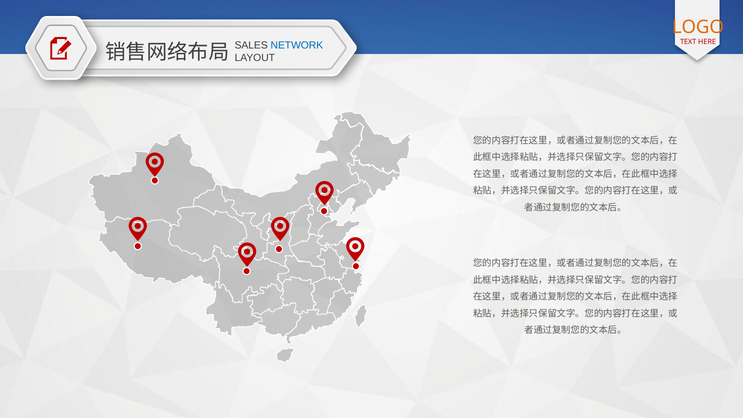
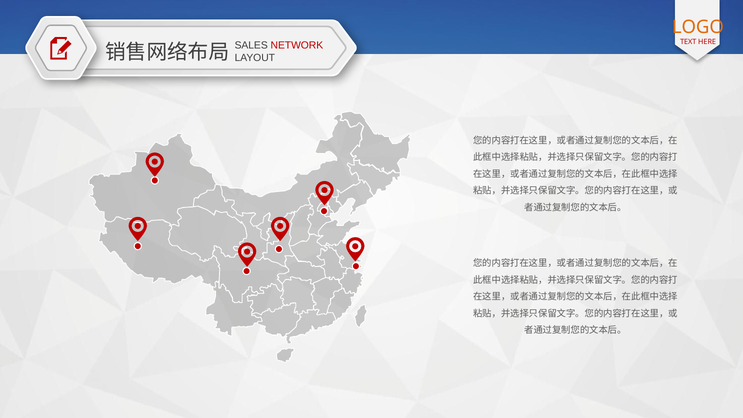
NETWORK colour: blue -> red
